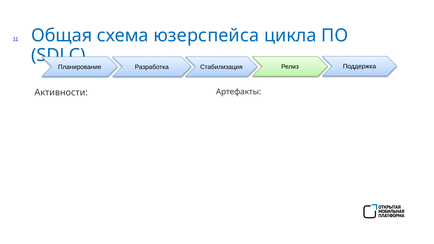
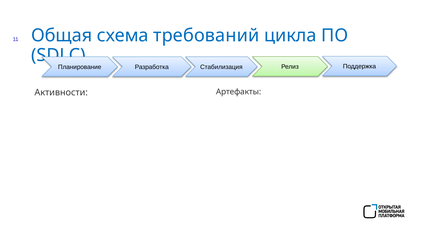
юзерспейса: юзерспейса -> требований
